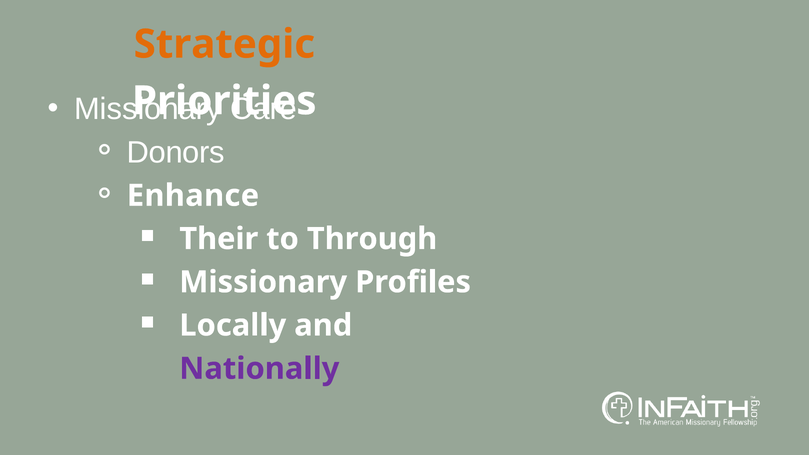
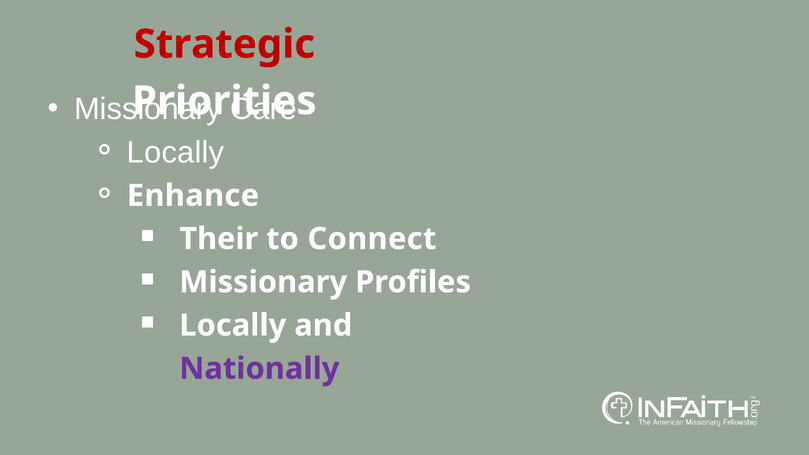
Strategic colour: orange -> red
Donors at (176, 152): Donors -> Locally
Through: Through -> Connect
